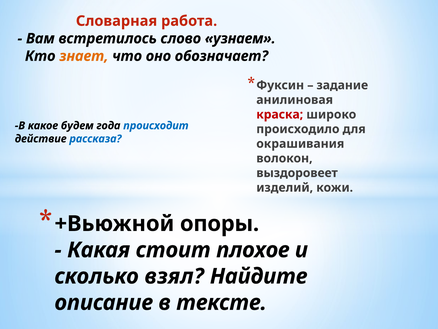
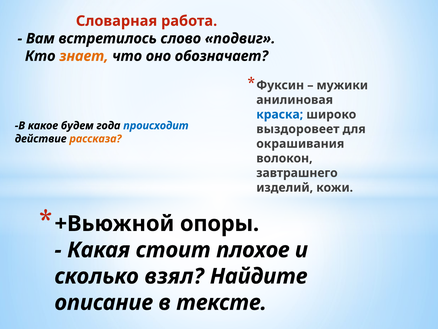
узнаем: узнаем -> подвиг
задание: задание -> мужики
краска colour: red -> blue
происходило: происходило -> выздоровеет
рассказа colour: blue -> orange
выздоровеет: выздоровеет -> завтрашнего
